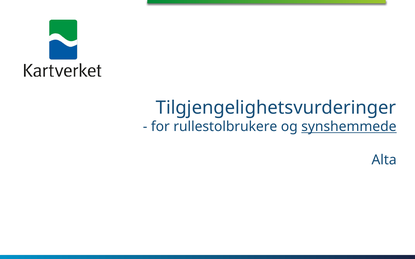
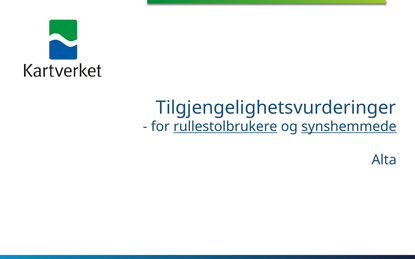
rullestolbrukere underline: none -> present
